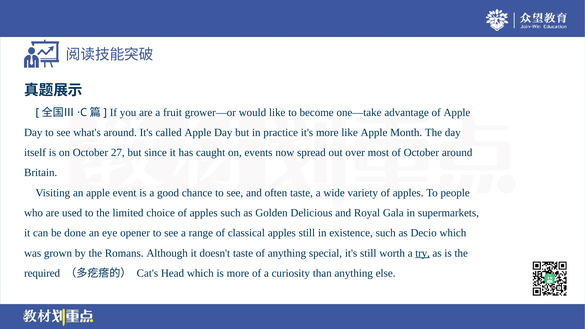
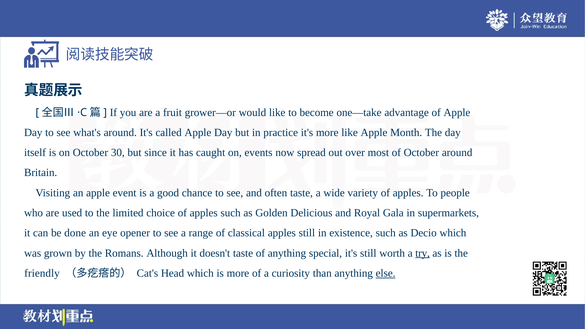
27: 27 -> 30
required: required -> friendly
else underline: none -> present
